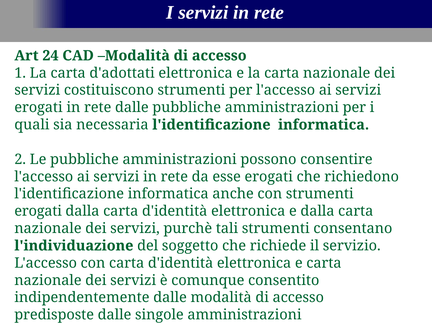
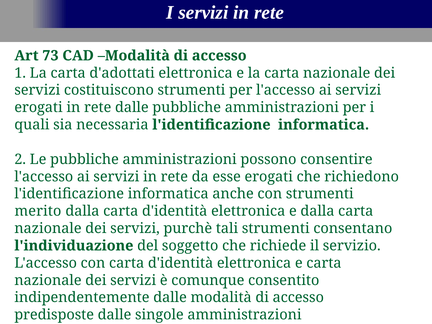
24: 24 -> 73
erogati at (38, 211): erogati -> merito
